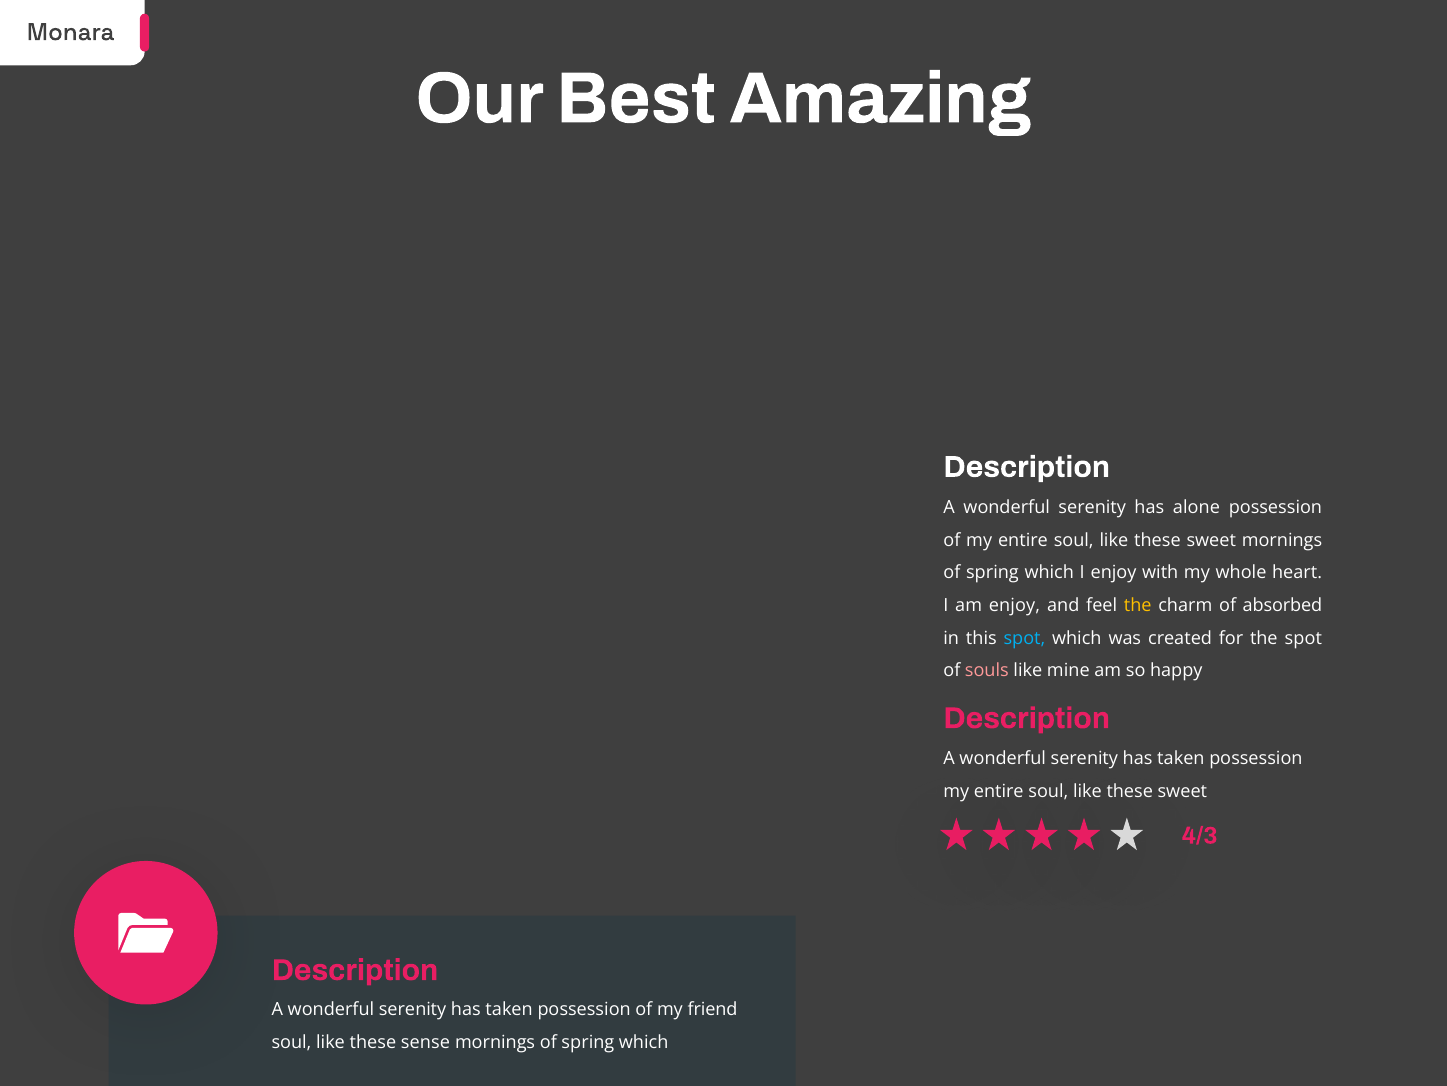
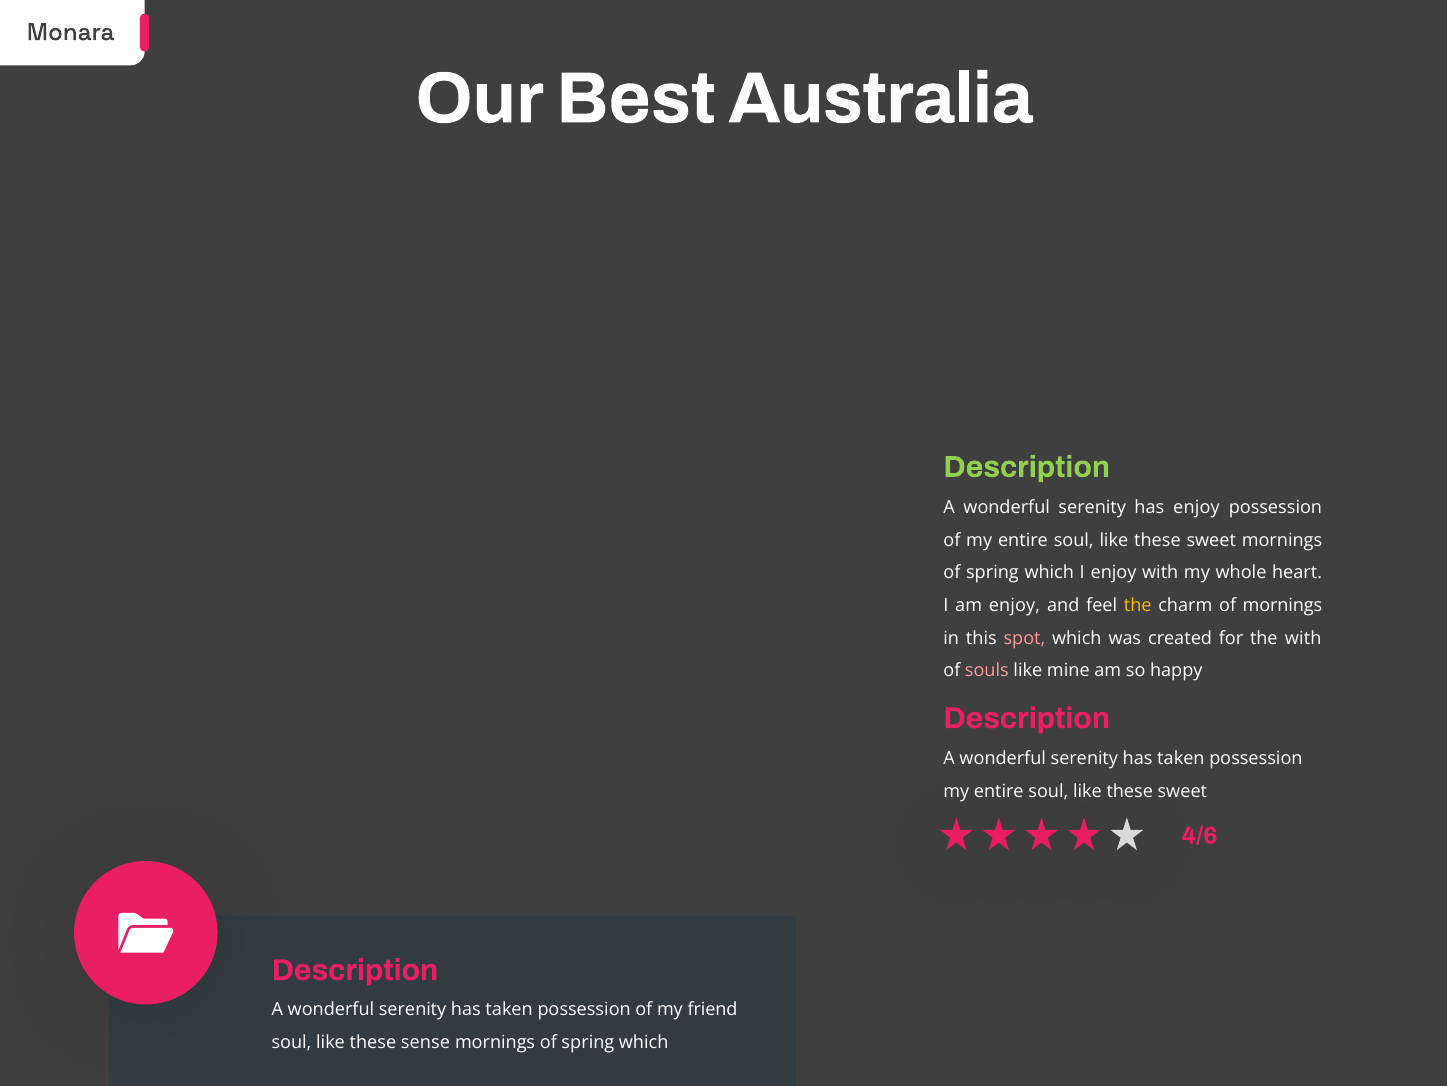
Amazing: Amazing -> Australia
Description at (1027, 467) colour: white -> light green
has alone: alone -> enjoy
of absorbed: absorbed -> mornings
spot at (1024, 638) colour: light blue -> pink
the spot: spot -> with
4/3: 4/3 -> 4/6
